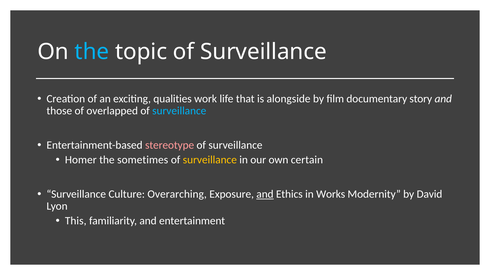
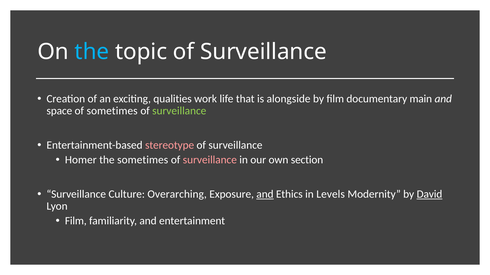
story: story -> main
those: those -> space
of overlapped: overlapped -> sometimes
surveillance at (179, 111) colour: light blue -> light green
surveillance at (210, 160) colour: yellow -> pink
certain: certain -> section
Works: Works -> Levels
David underline: none -> present
This at (76, 221): This -> Film
